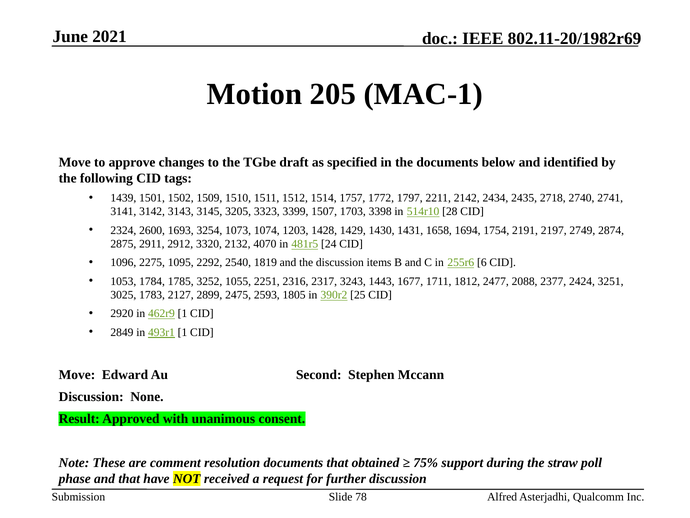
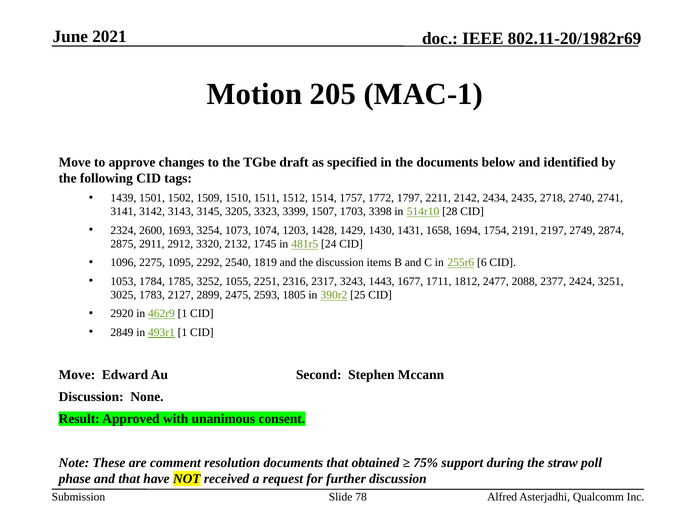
4070: 4070 -> 1745
